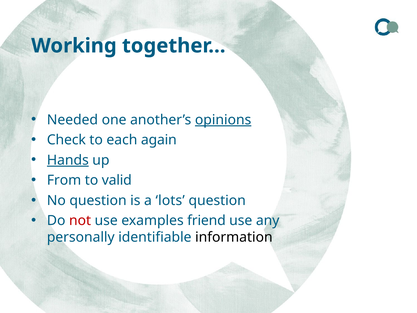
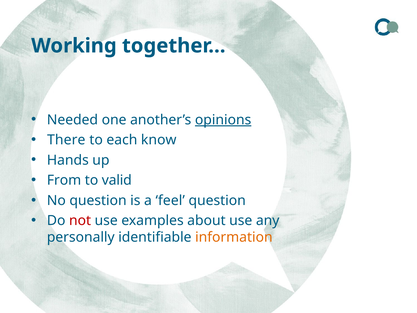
Check: Check -> There
again: again -> know
Hands underline: present -> none
lots: lots -> feel
friend: friend -> about
information colour: black -> orange
